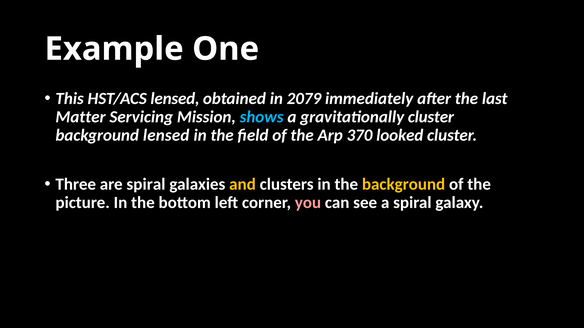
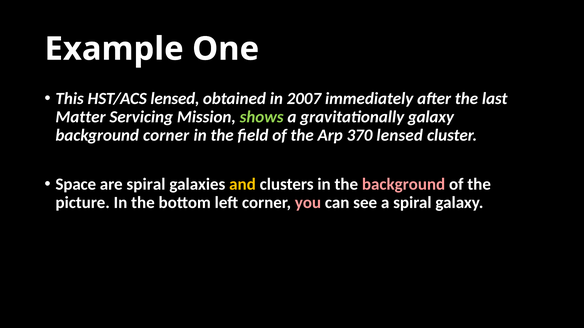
2079: 2079 -> 2007
shows colour: light blue -> light green
gravitationally cluster: cluster -> galaxy
background lensed: lensed -> corner
370 looked: looked -> lensed
Three: Three -> Space
background at (404, 185) colour: yellow -> pink
